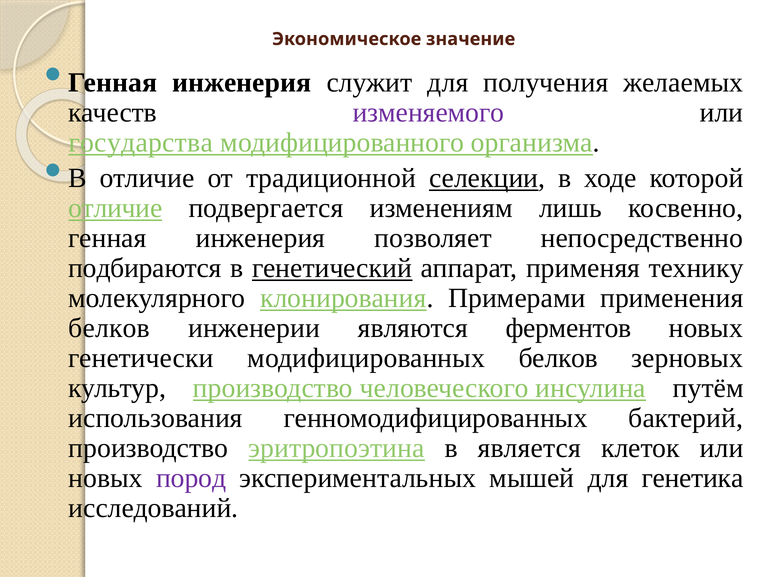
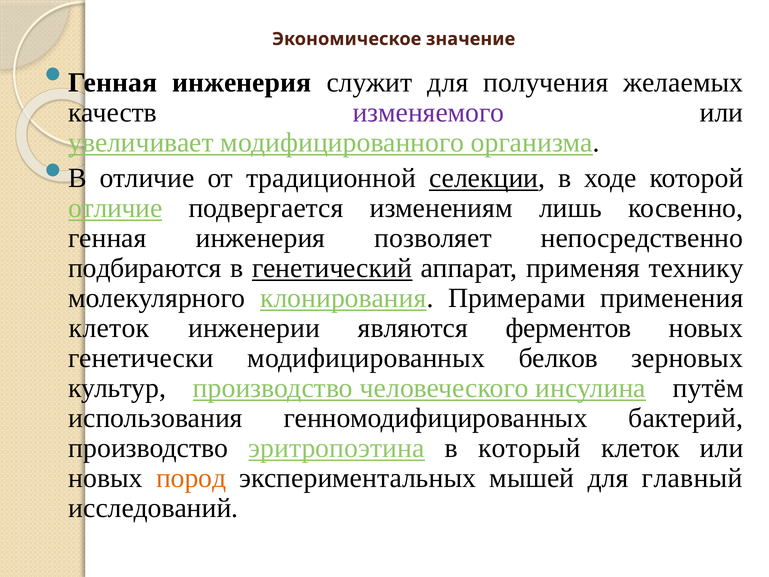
государства: государства -> увеличивает
белков at (109, 328): белков -> клеток
является: является -> который
пород colour: purple -> orange
генетика: генетика -> главный
